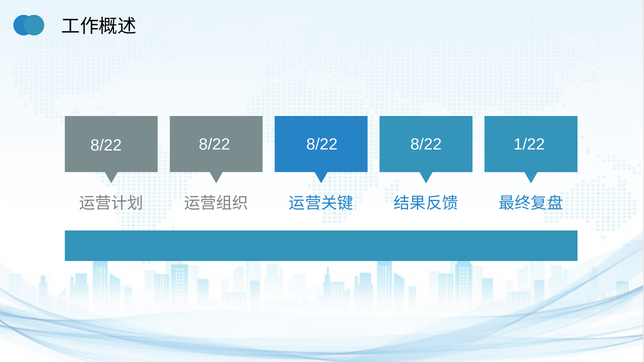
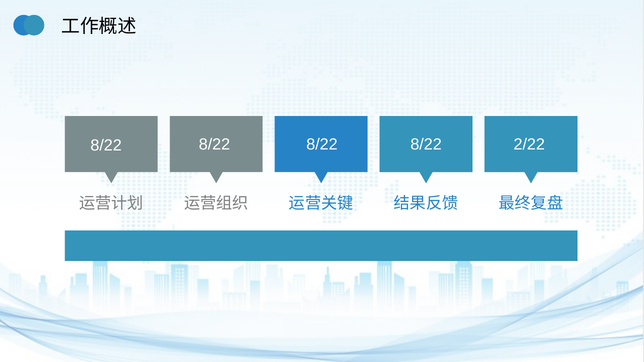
1/22: 1/22 -> 2/22
